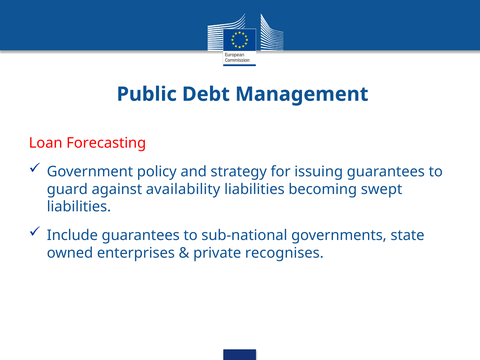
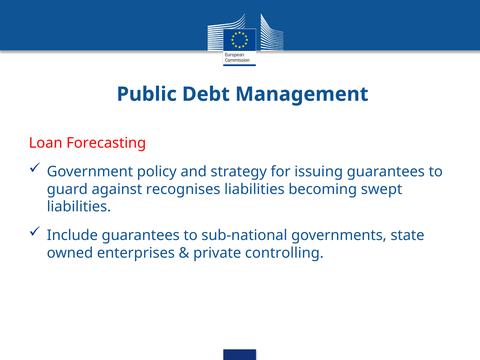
availability: availability -> recognises
recognises: recognises -> controlling
